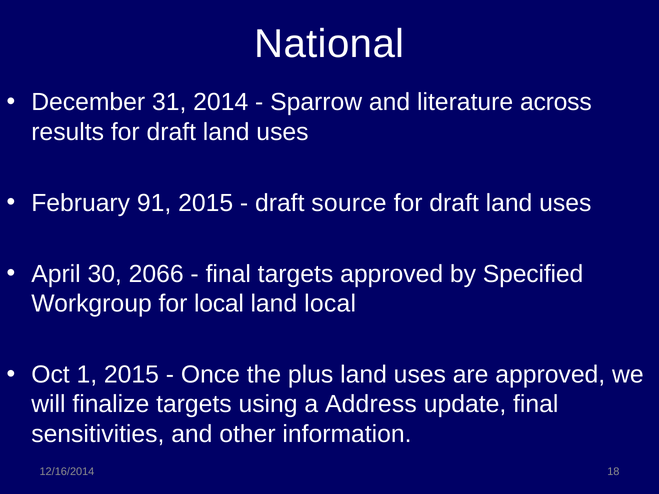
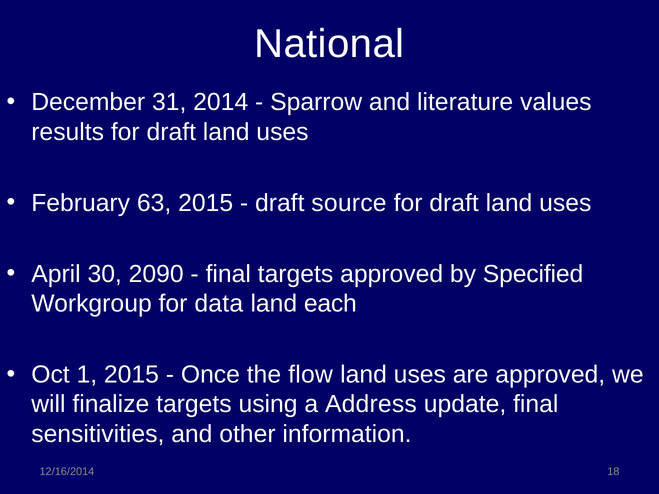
across: across -> values
91: 91 -> 63
2066: 2066 -> 2090
for local: local -> data
land local: local -> each
plus: plus -> flow
